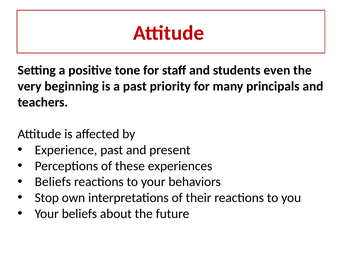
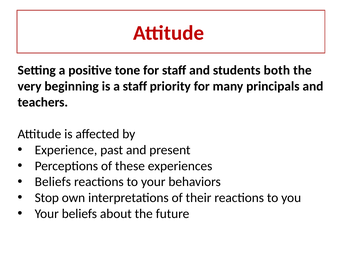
even: even -> both
a past: past -> staff
